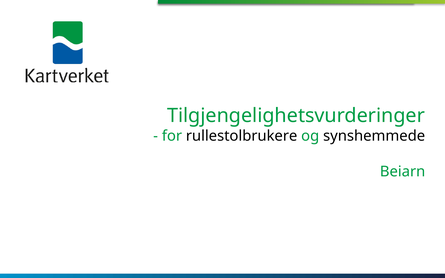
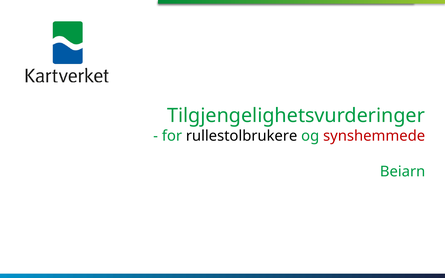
synshemmede colour: black -> red
